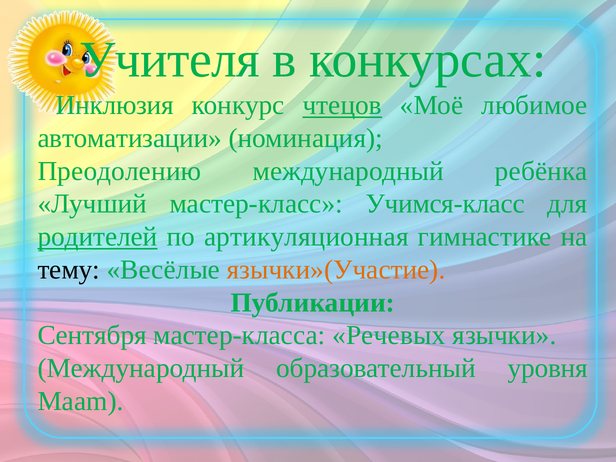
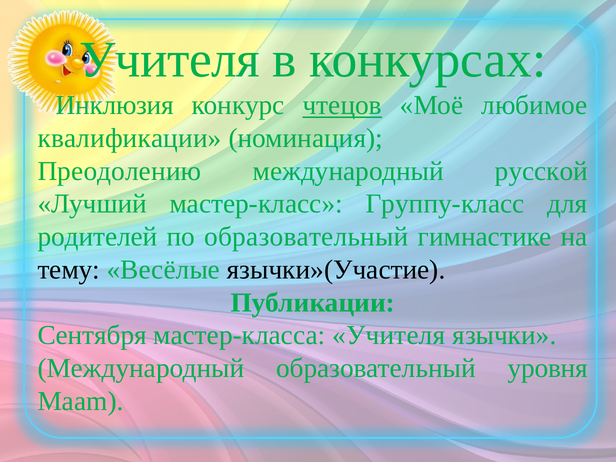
автоматизации: автоматизации -> квалификации
ребёнка: ребёнка -> русской
Учимся-класс: Учимся-класс -> Группу-класс
родителей underline: present -> none
по артикуляционная: артикуляционная -> образовательный
язычки»(Участие colour: orange -> black
мастер-класса Речевых: Речевых -> Учителя
